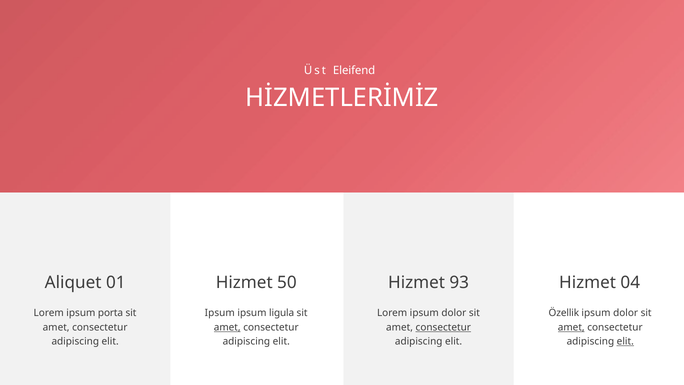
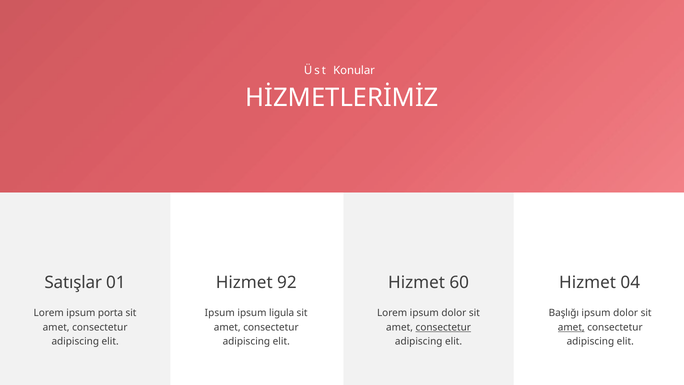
Eleifend: Eleifend -> Konular
Aliquet: Aliquet -> Satışlar
50: 50 -> 92
93: 93 -> 60
Özellik: Özellik -> Başlığı
amet at (227, 327) underline: present -> none
elit at (625, 341) underline: present -> none
